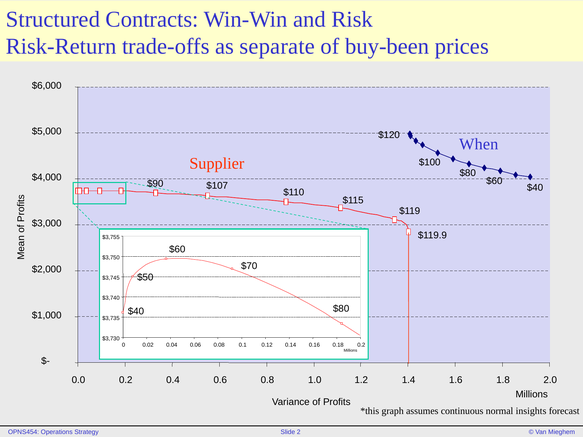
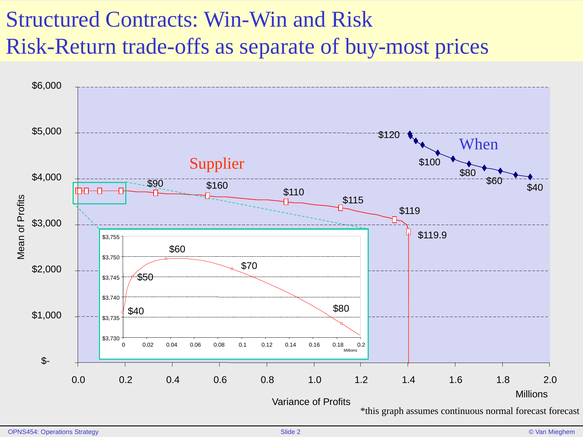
buy-been: buy-been -> buy-most
$107: $107 -> $160
normal insights: insights -> forecast
